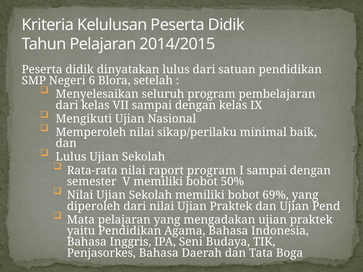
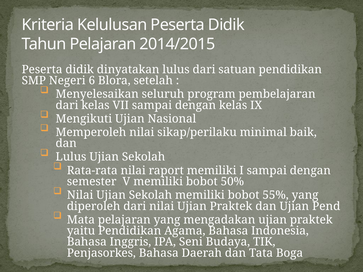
raport program: program -> memiliki
69%: 69% -> 55%
